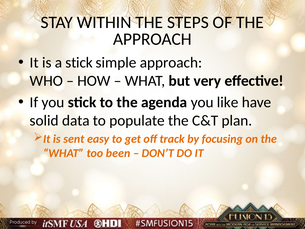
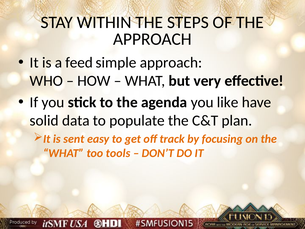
a stick: stick -> feed
been: been -> tools
